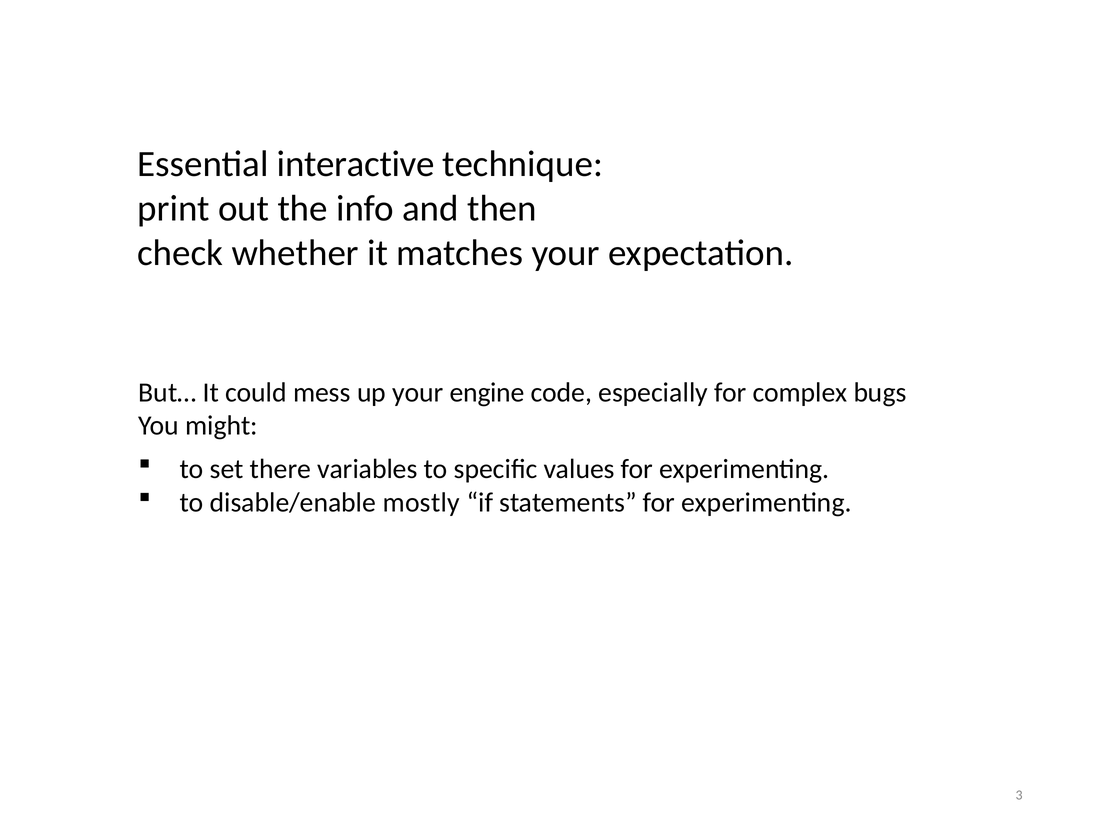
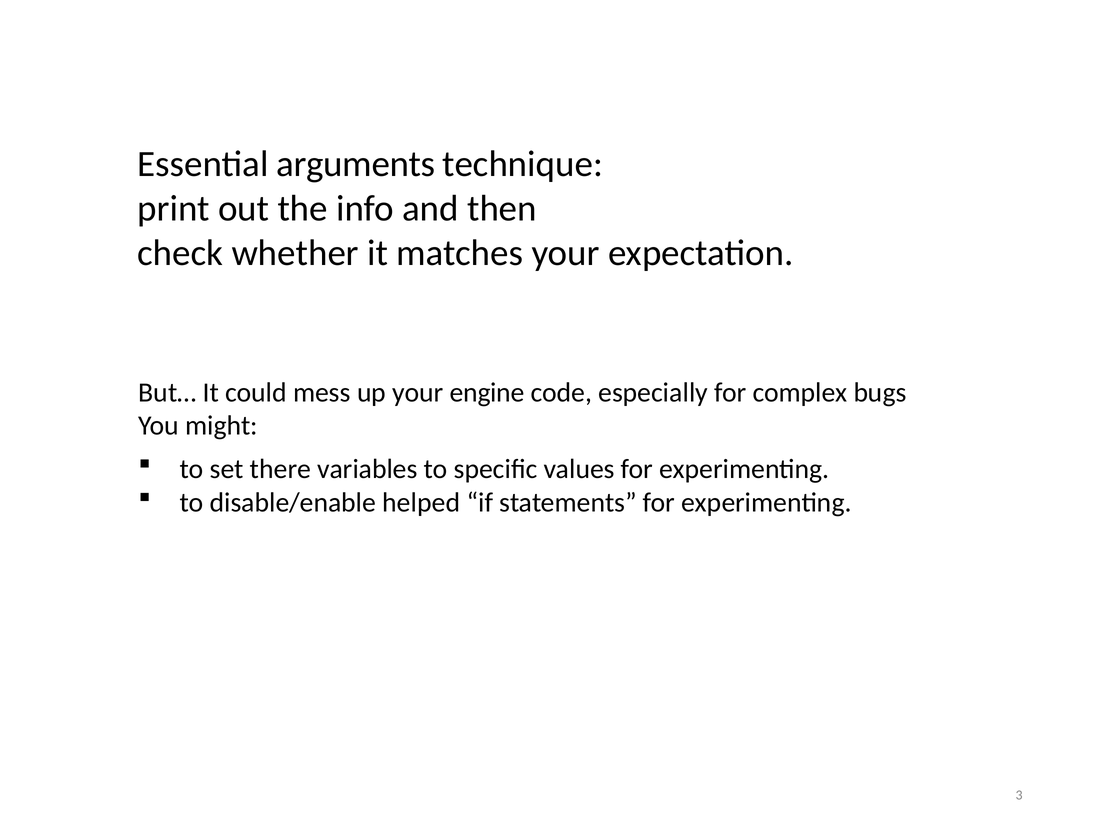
interactive: interactive -> arguments
mostly: mostly -> helped
